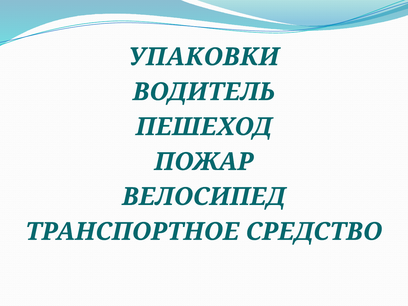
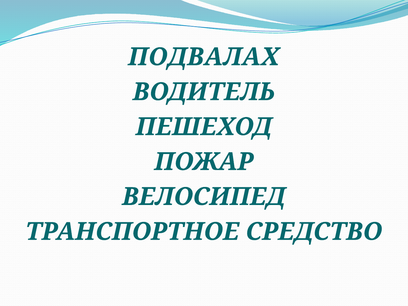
УПАКОВКИ: УПАКОВКИ -> ПОДВАЛАХ
